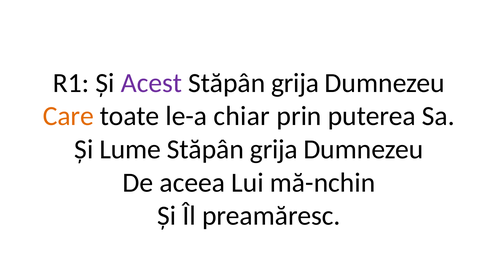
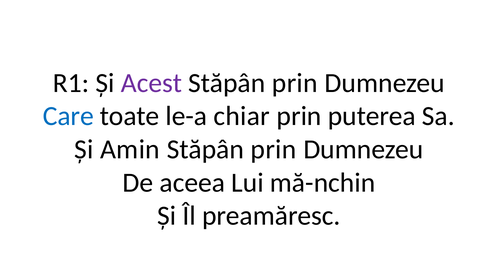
grija at (295, 83): grija -> prin
Care colour: orange -> blue
Lume: Lume -> Amin
grija at (274, 149): grija -> prin
